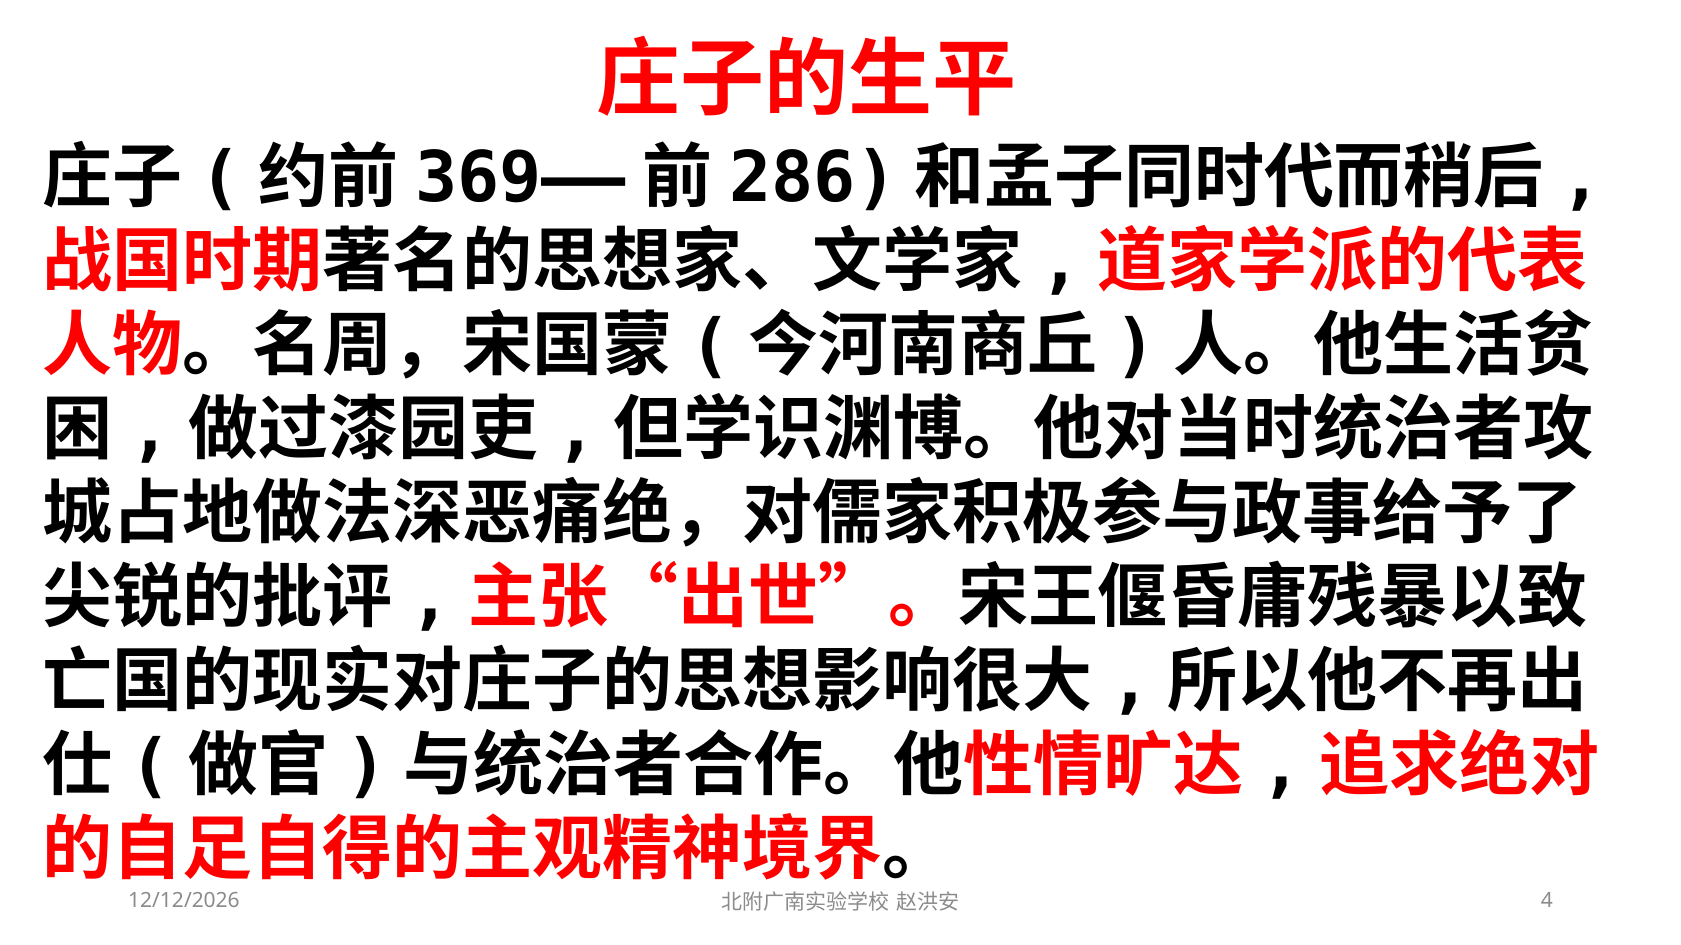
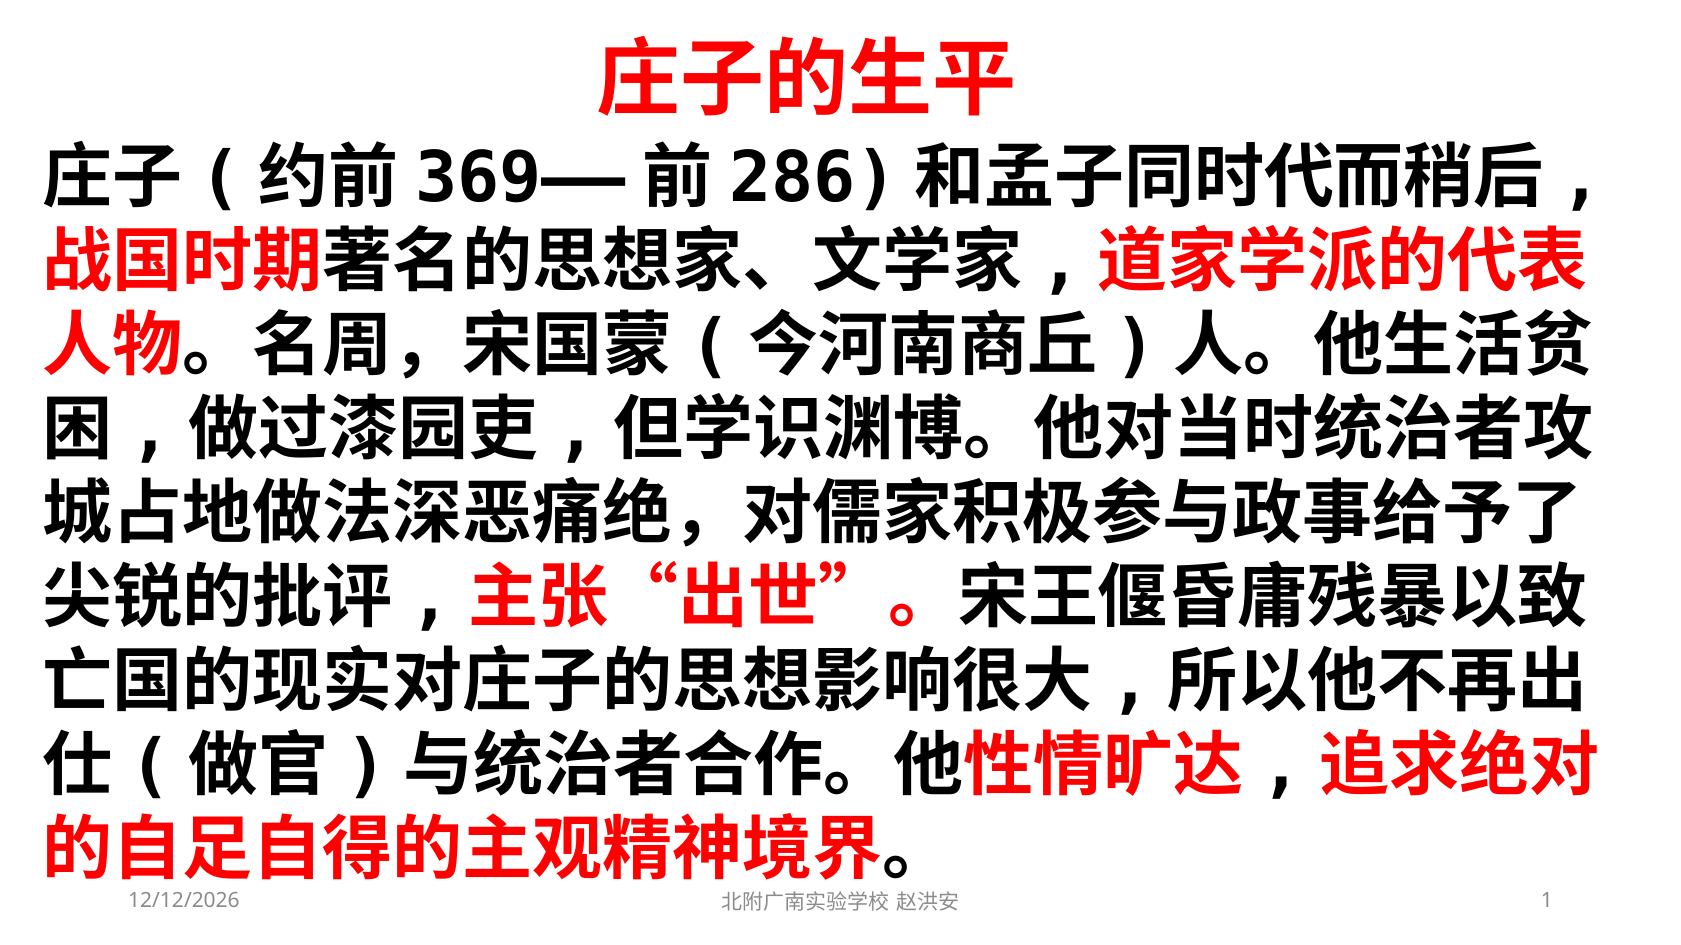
4: 4 -> 1
